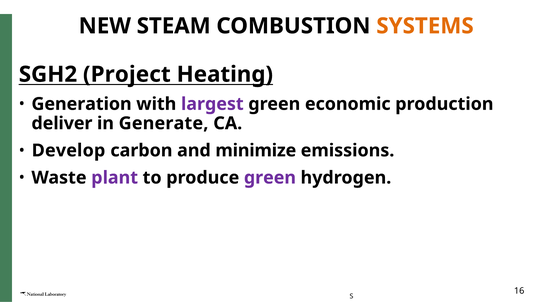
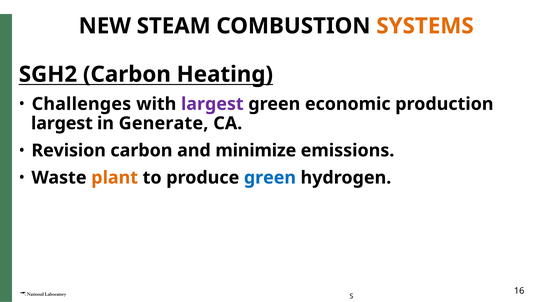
SGH2 Project: Project -> Carbon
Generation: Generation -> Challenges
deliver at (62, 123): deliver -> largest
Develop: Develop -> Revision
plant colour: purple -> orange
green at (270, 178) colour: purple -> blue
